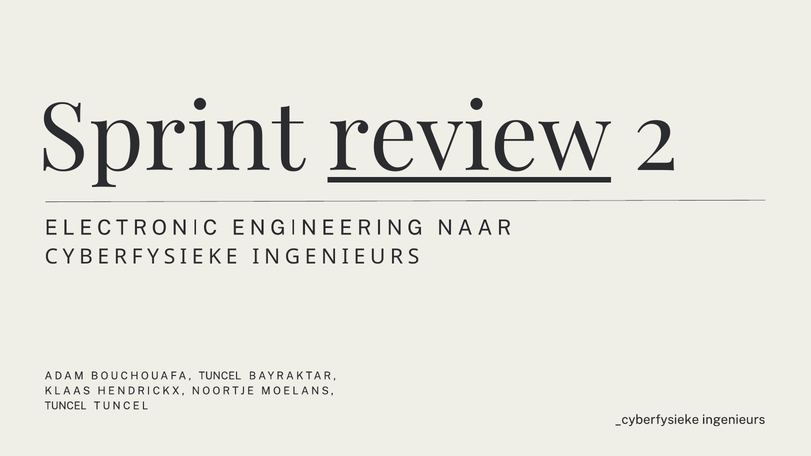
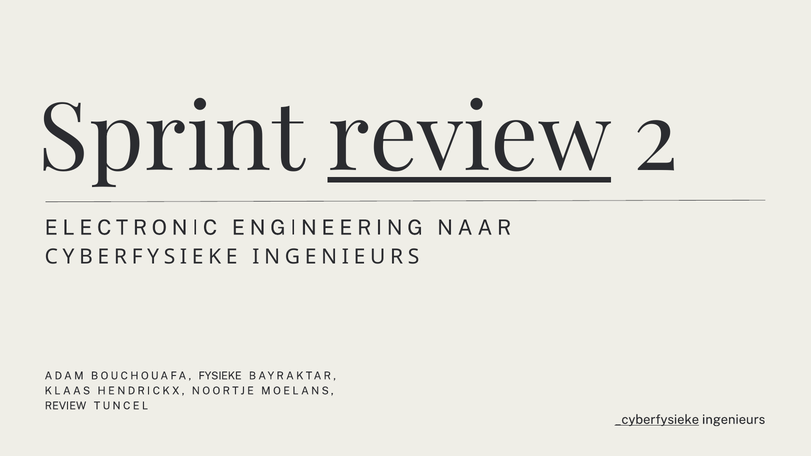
BOUCHOUAFA TUNCEL: TUNCEL -> FYSIEKE
TUNCEL at (66, 406): TUNCEL -> REVIEW
_cyberfysieke underline: none -> present
